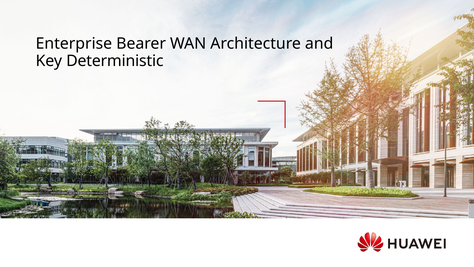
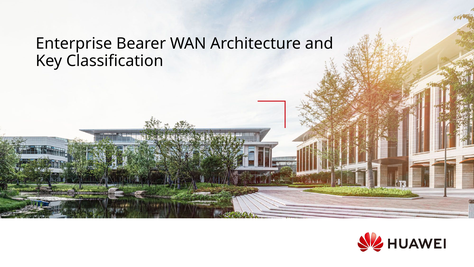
Deterministic: Deterministic -> Classification
